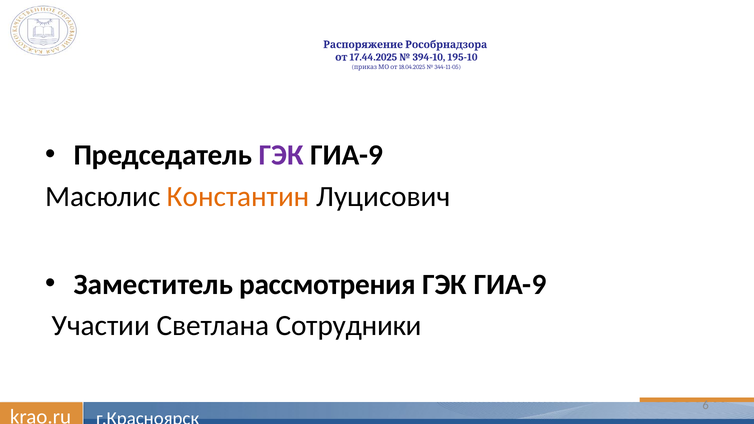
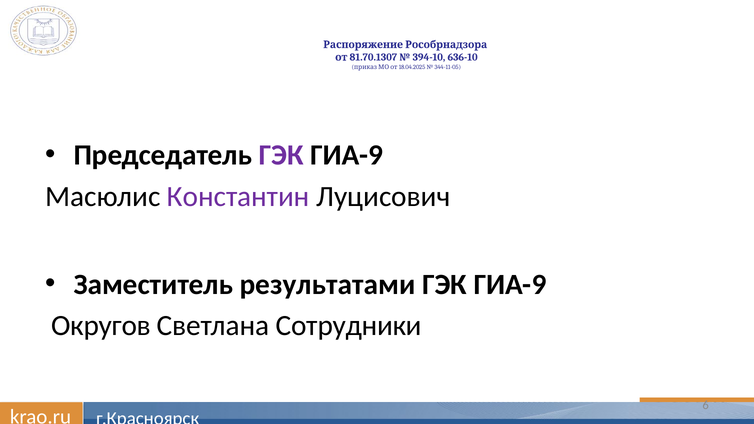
17.44.2025: 17.44.2025 -> 81.70.1307
195-10: 195-10 -> 636-10
Константин colour: orange -> purple
рассмотрения: рассмотрения -> результатами
Участии: Участии -> Округов
